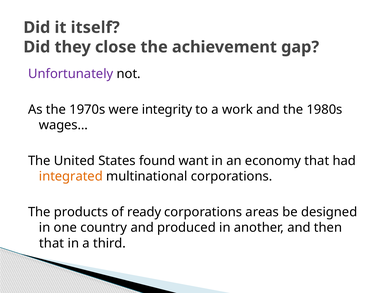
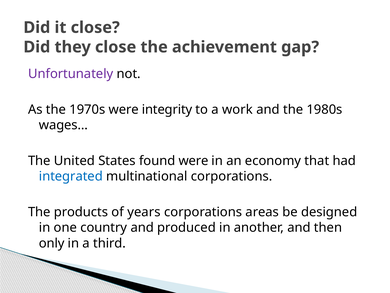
it itself: itself -> close
found want: want -> were
integrated colour: orange -> blue
ready: ready -> years
that at (52, 243): that -> only
